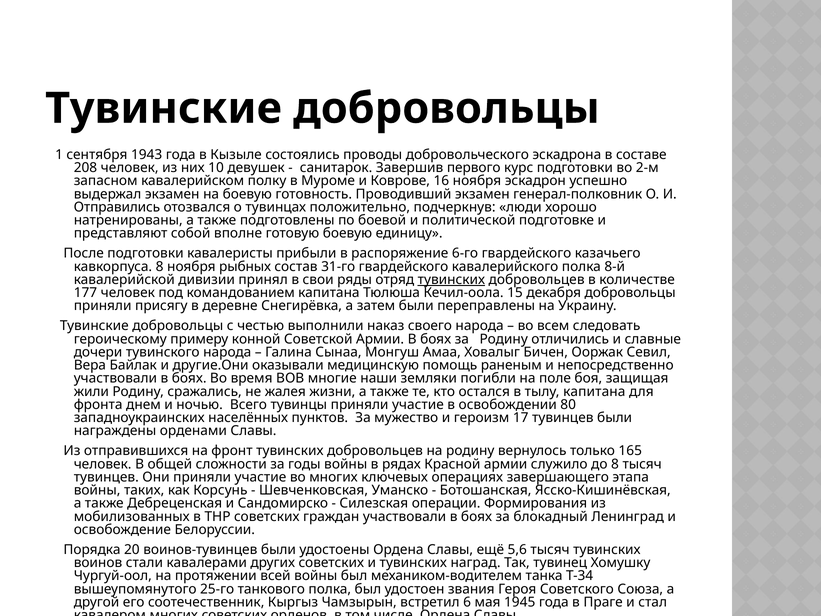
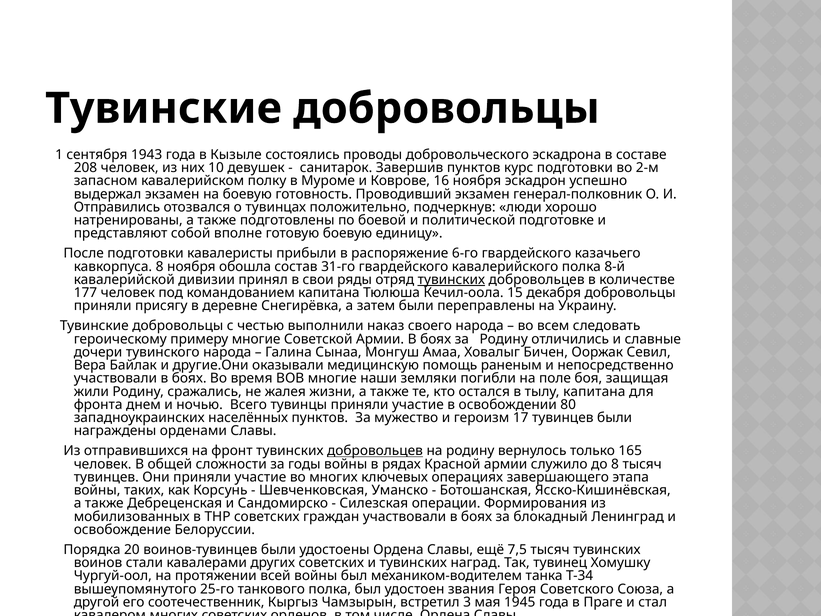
Завершив первого: первого -> пунктов
рыбных: рыбных -> обошла
примеру конной: конной -> многие
добровольцев at (375, 451) underline: none -> present
5,6: 5,6 -> 7,5
6: 6 -> 3
